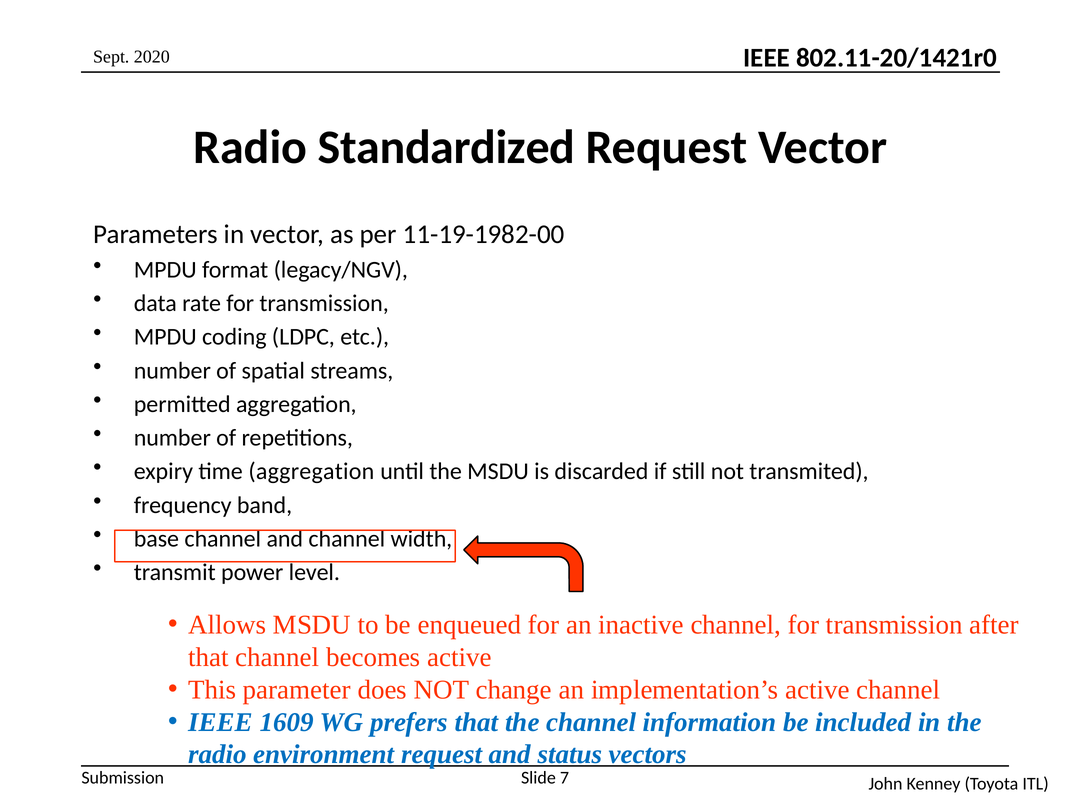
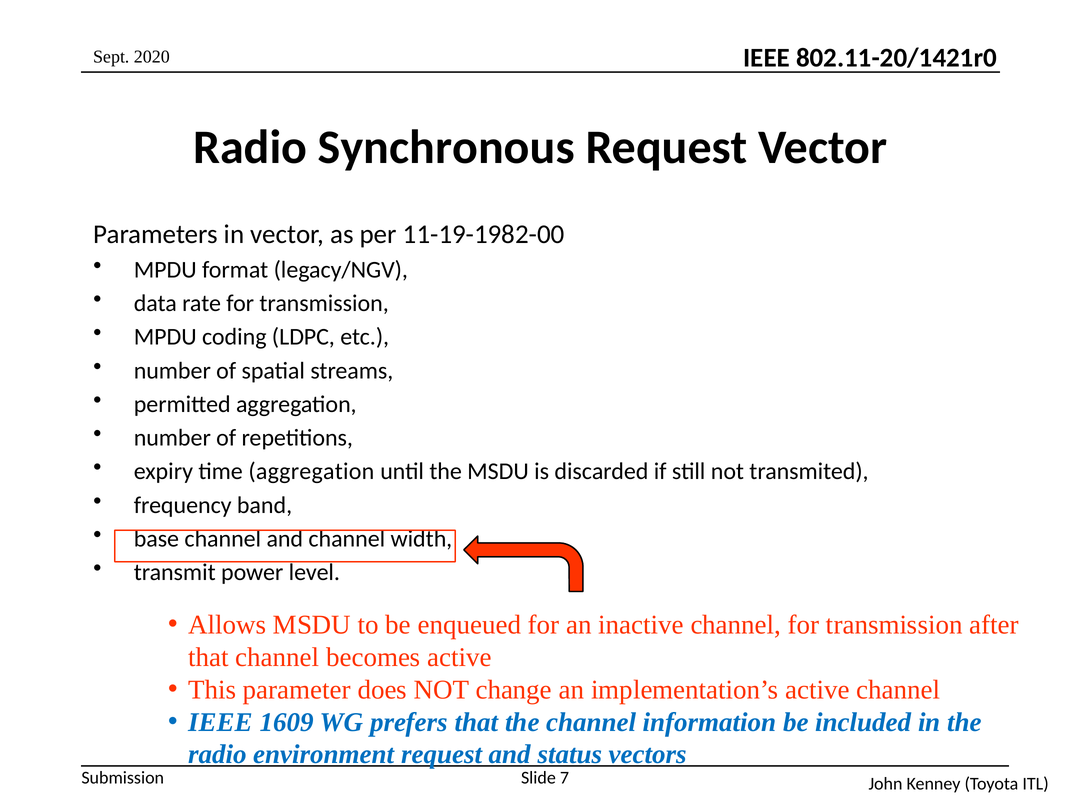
Standardized: Standardized -> Synchronous
